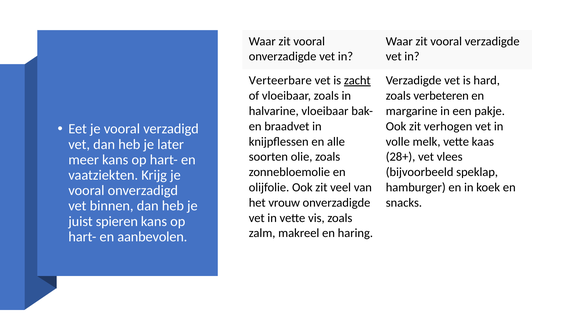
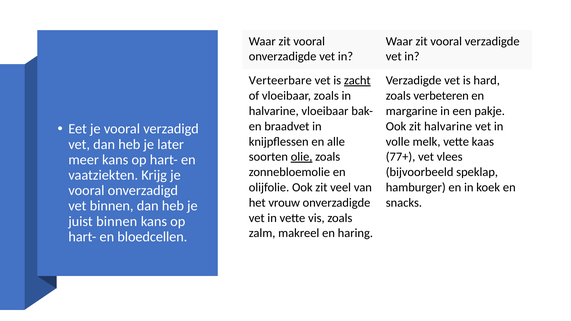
zit verhogen: verhogen -> halvarine
olie underline: none -> present
28+: 28+ -> 77+
juist spieren: spieren -> binnen
aanbevolen: aanbevolen -> bloedcellen
